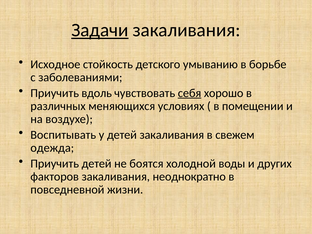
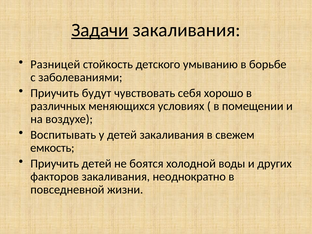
Исходное: Исходное -> Разницей
вдоль: вдоль -> будут
себя underline: present -> none
одежда: одежда -> емкость
